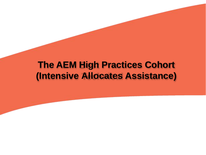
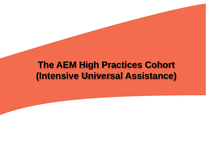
Allocates: Allocates -> Universal
